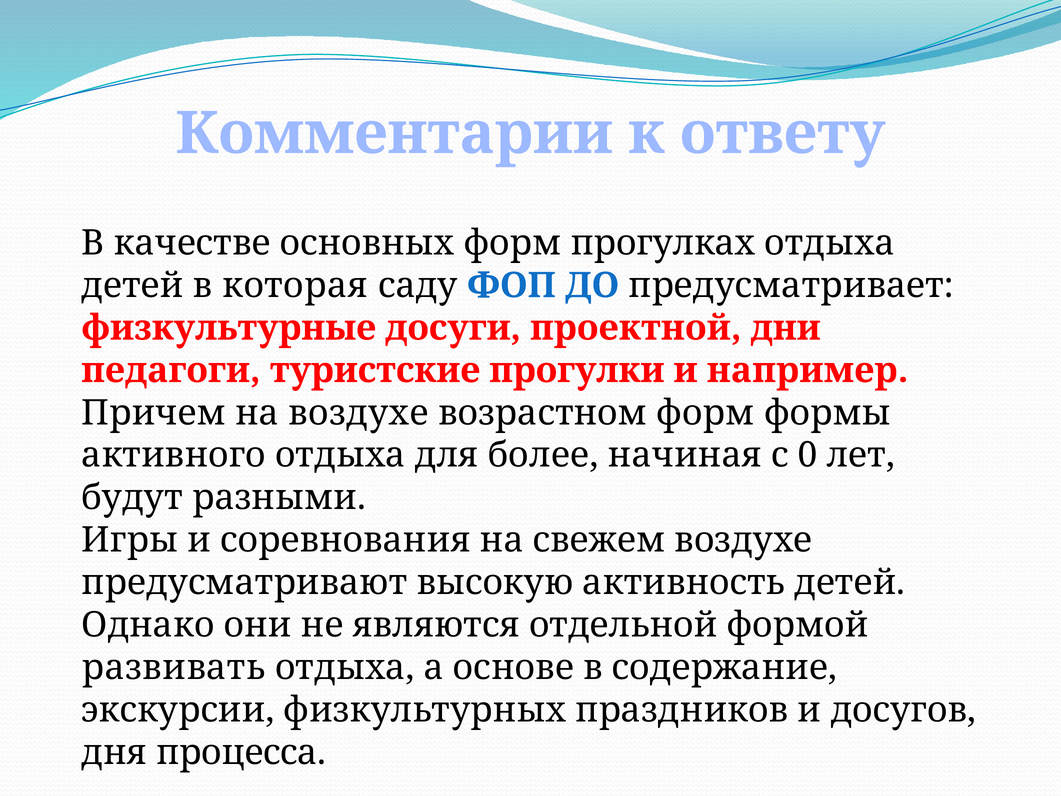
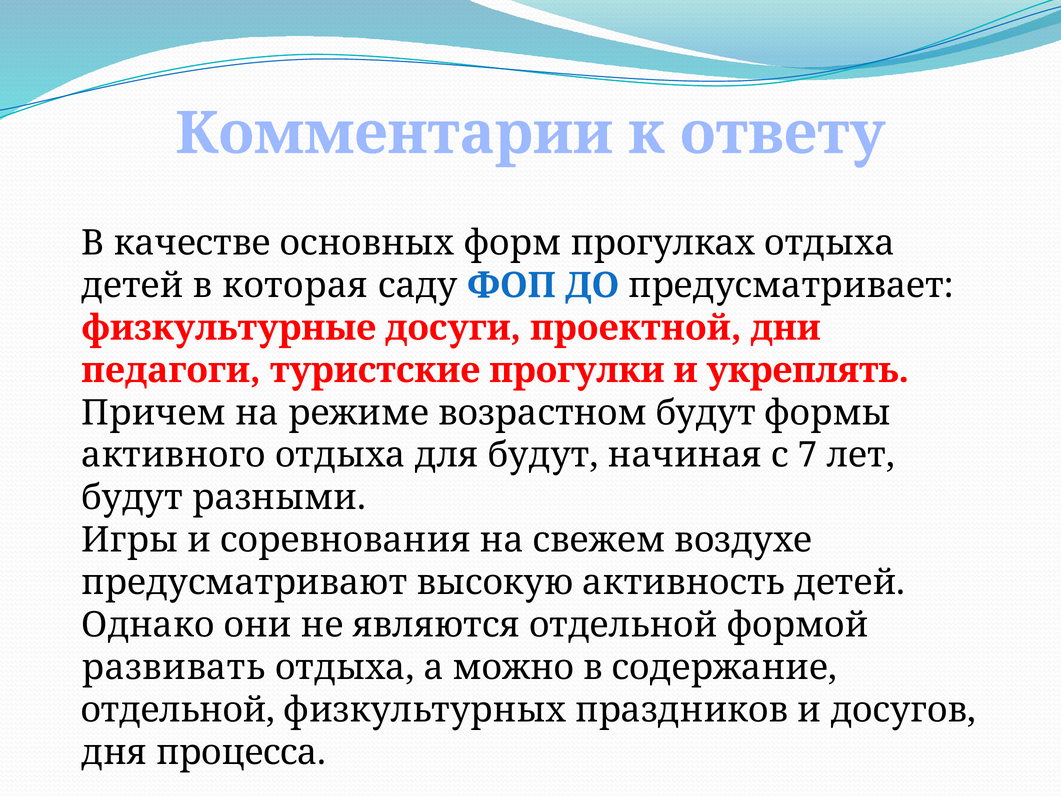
например: например -> укреплять
на воздухе: воздухе -> режиме
возрастном форм: форм -> будут
для более: более -> будут
0: 0 -> 7
основе: основе -> можно
экскурсии at (178, 710): экскурсии -> отдельной
